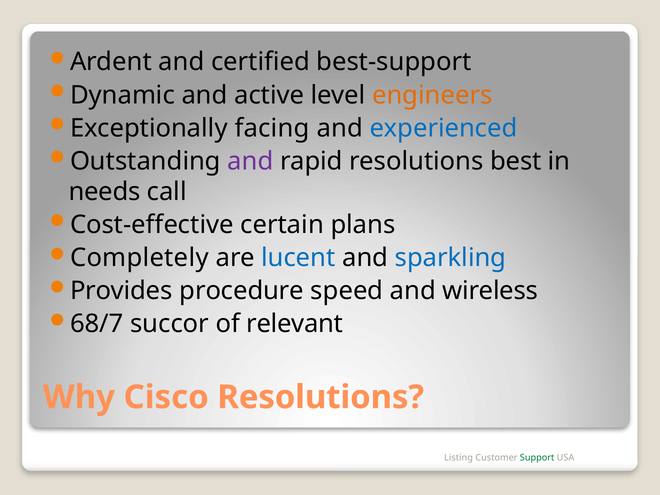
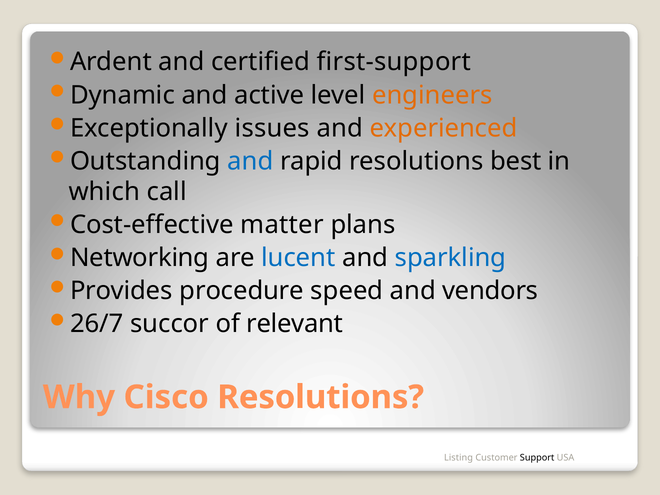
best-support: best-support -> first-support
facing: facing -> issues
experienced colour: blue -> orange
and at (250, 161) colour: purple -> blue
needs: needs -> which
certain: certain -> matter
Completely: Completely -> Networking
wireless: wireless -> vendors
68/7: 68/7 -> 26/7
Support colour: green -> black
